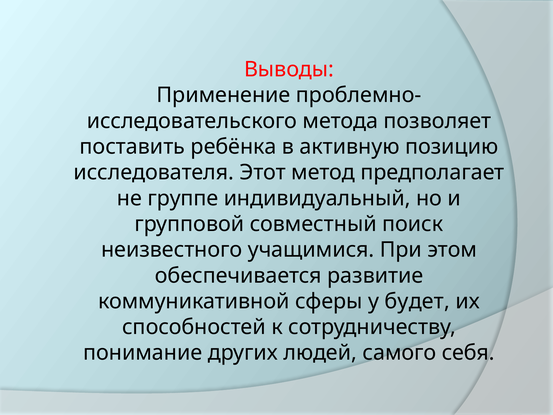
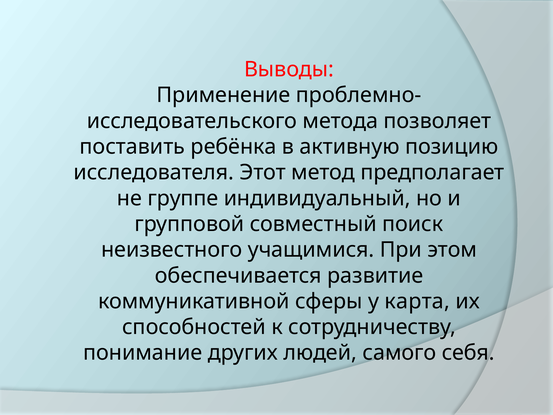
будет: будет -> карта
